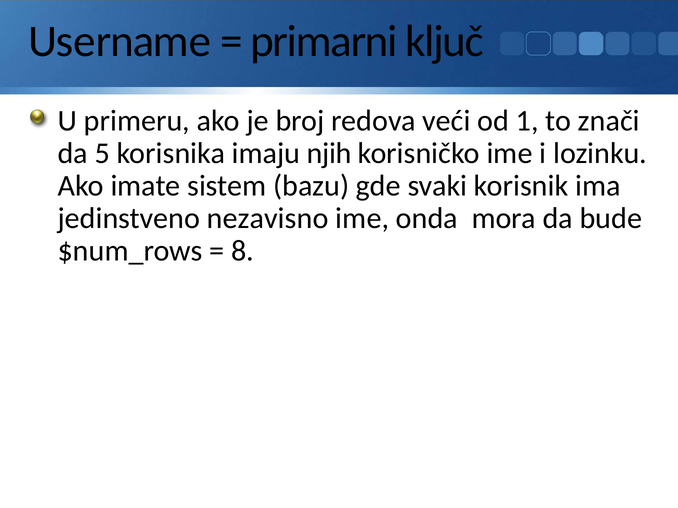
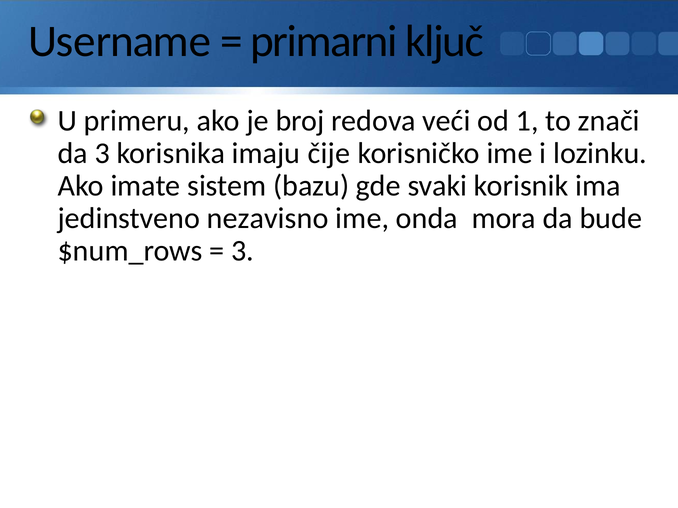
da 5: 5 -> 3
njih: njih -> čije
8 at (243, 251): 8 -> 3
